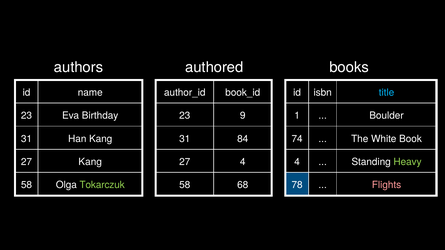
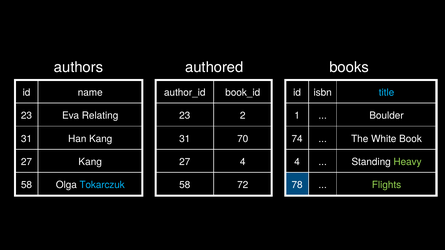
Birthday: Birthday -> Relating
9: 9 -> 2
84: 84 -> 70
Tokarczuk colour: light green -> light blue
68: 68 -> 72
Flights colour: pink -> light green
